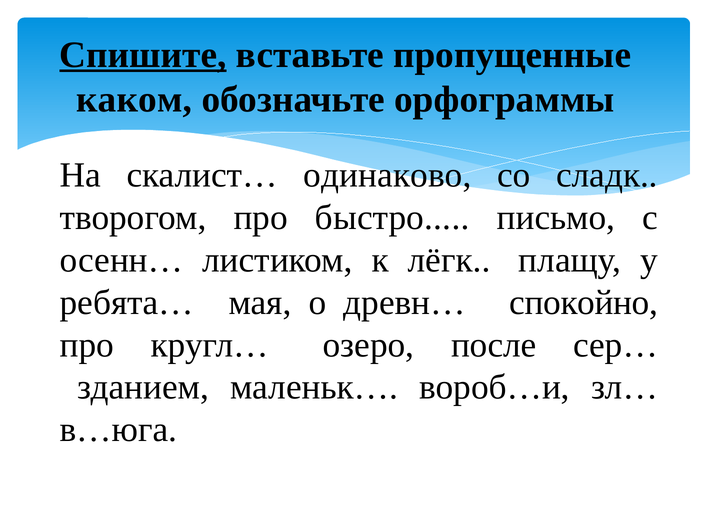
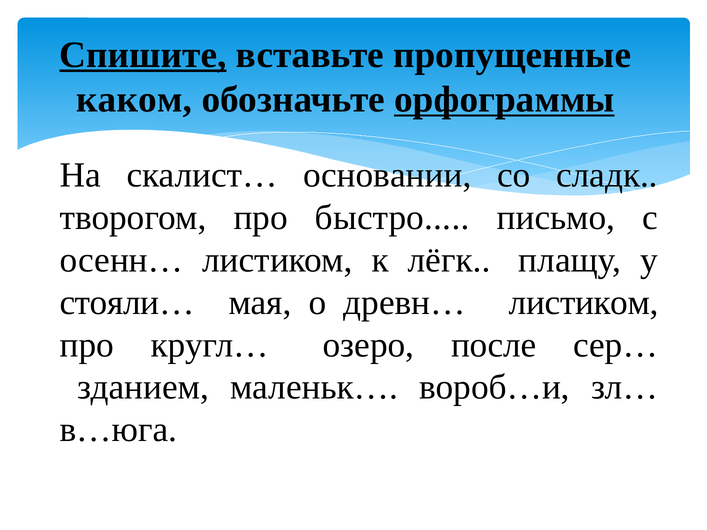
орфограммы underline: none -> present
одинаково: одинаково -> основании
ребята…: ребята… -> стояли…
древн… спокойно: спокойно -> листиком
